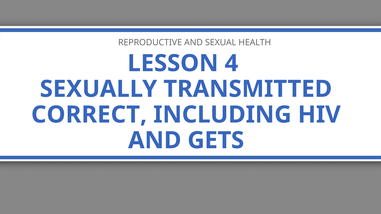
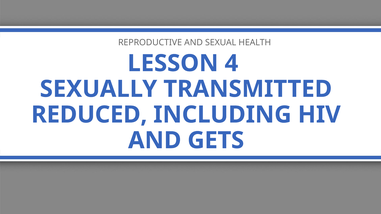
CORRECT: CORRECT -> REDUCED
